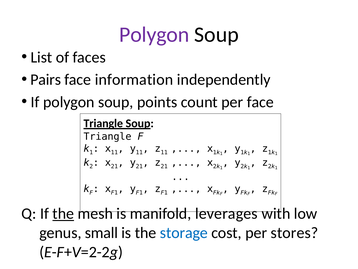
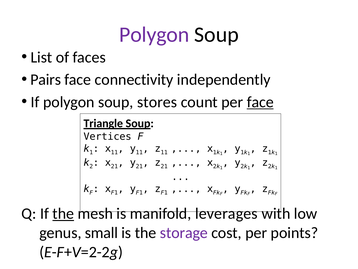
information: information -> connectivity
points: points -> stores
face at (260, 102) underline: none -> present
Triangle at (108, 136): Triangle -> Vertices
storage colour: blue -> purple
stores: stores -> points
